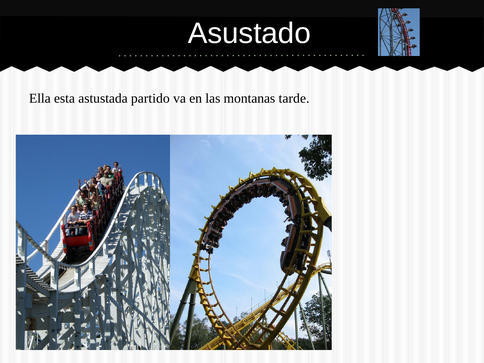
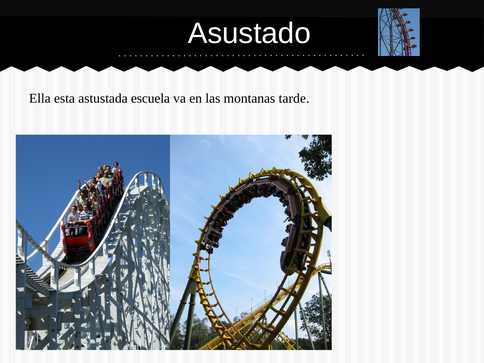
partido: partido -> escuela
